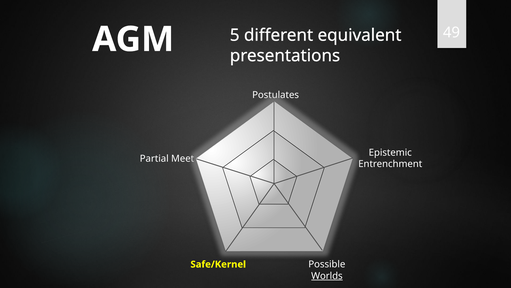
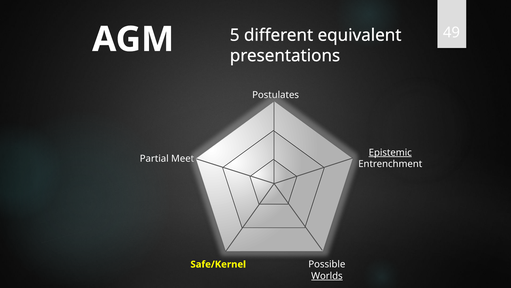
Epistemic underline: none -> present
